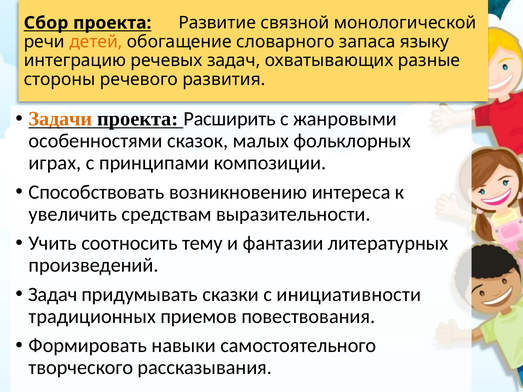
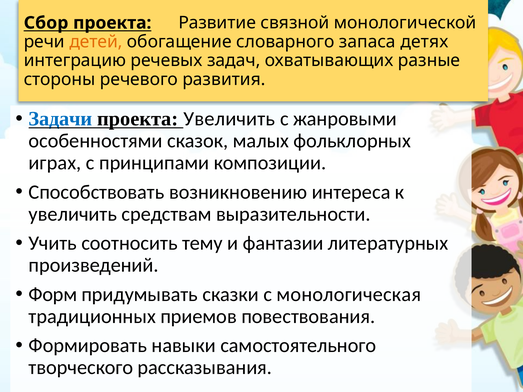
языку: языку -> детях
Задачи colour: orange -> blue
проекта Расширить: Расширить -> Увеличить
Задач at (53, 295): Задач -> Форм
инициативности: инициативности -> монологическая
